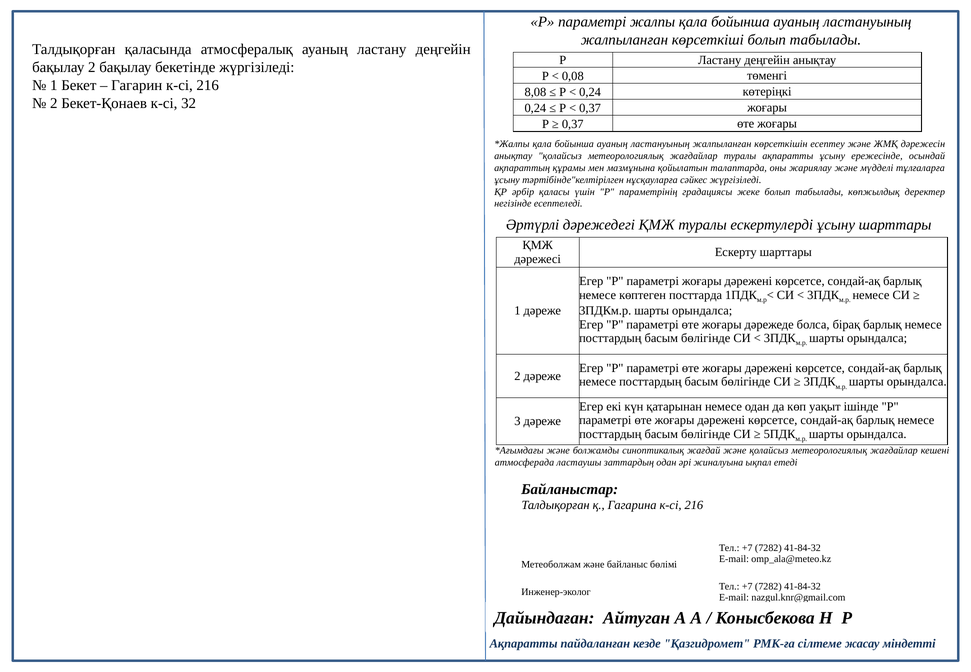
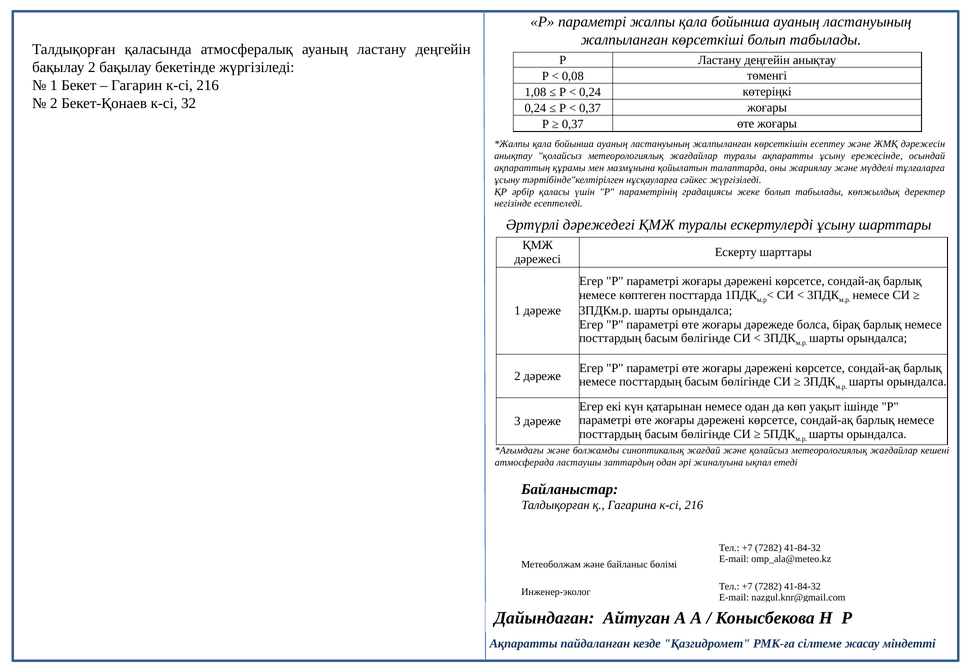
8,08: 8,08 -> 1,08
